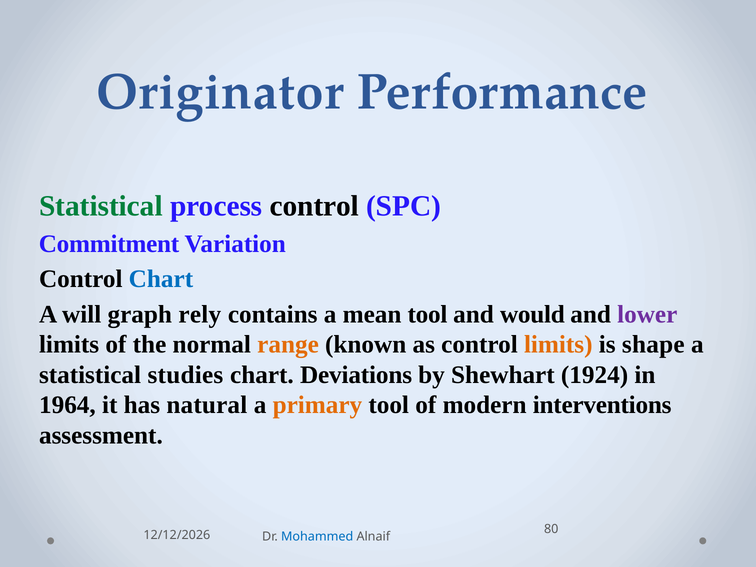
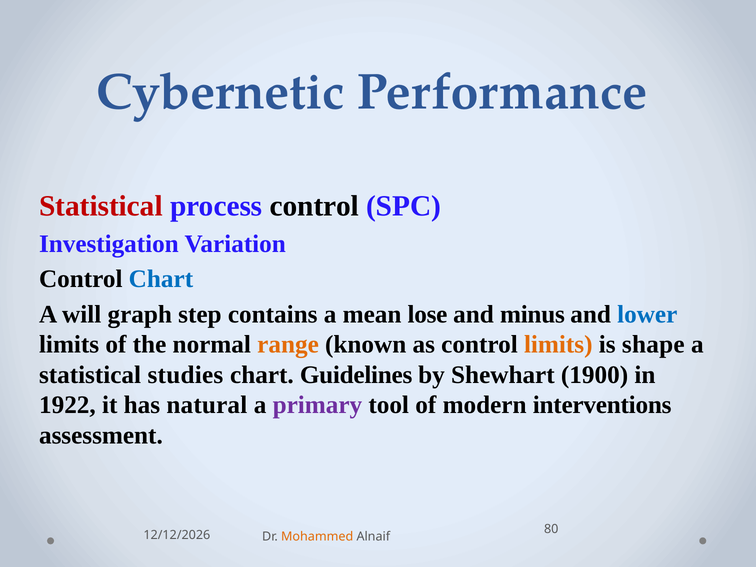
Originator: Originator -> Cybernetic
Statistical at (101, 206) colour: green -> red
Commitment: Commitment -> Investigation
rely: rely -> step
mean tool: tool -> lose
would: would -> minus
lower colour: purple -> blue
Deviations: Deviations -> Guidelines
1924: 1924 -> 1900
1964: 1964 -> 1922
primary colour: orange -> purple
Mohammed colour: blue -> orange
